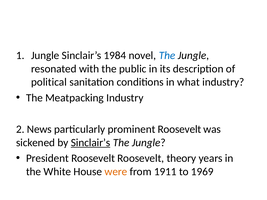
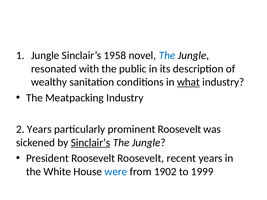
1984: 1984 -> 1958
political: political -> wealthy
what underline: none -> present
2 News: News -> Years
theory: theory -> recent
were colour: orange -> blue
1911: 1911 -> 1902
1969: 1969 -> 1999
